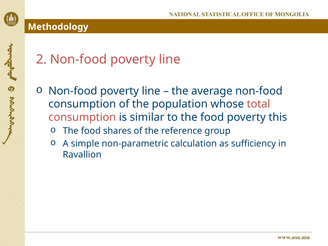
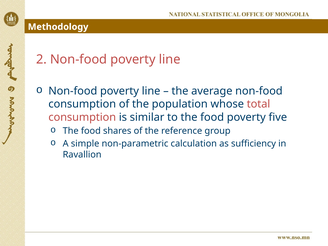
this: this -> five
